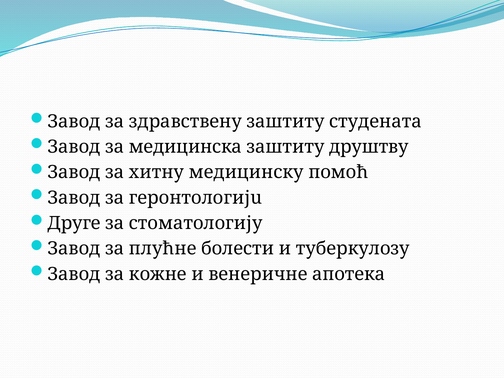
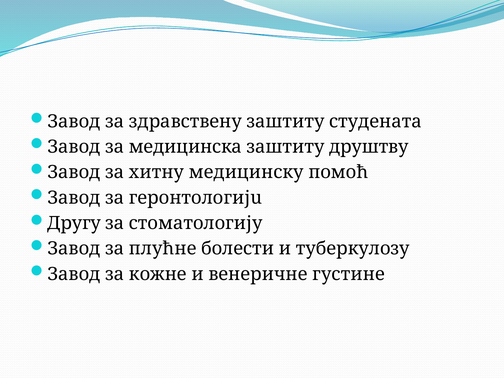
Друге: Друге -> Другу
апотека: апотека -> густине
